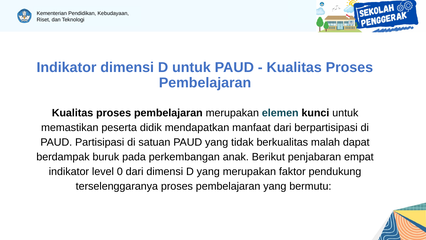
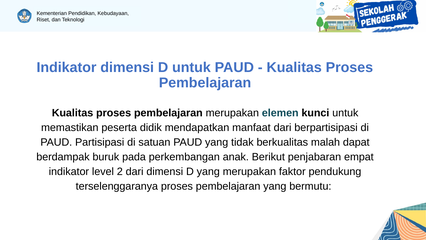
0: 0 -> 2
